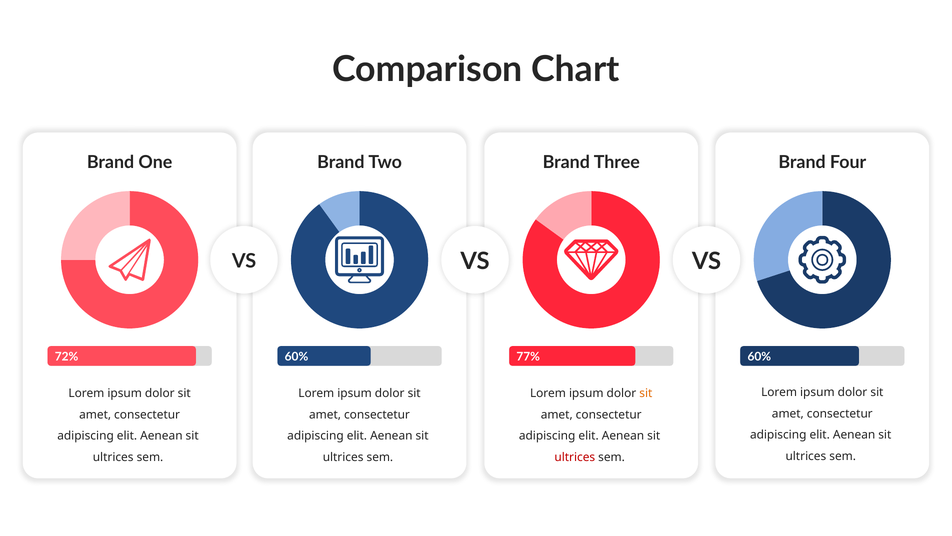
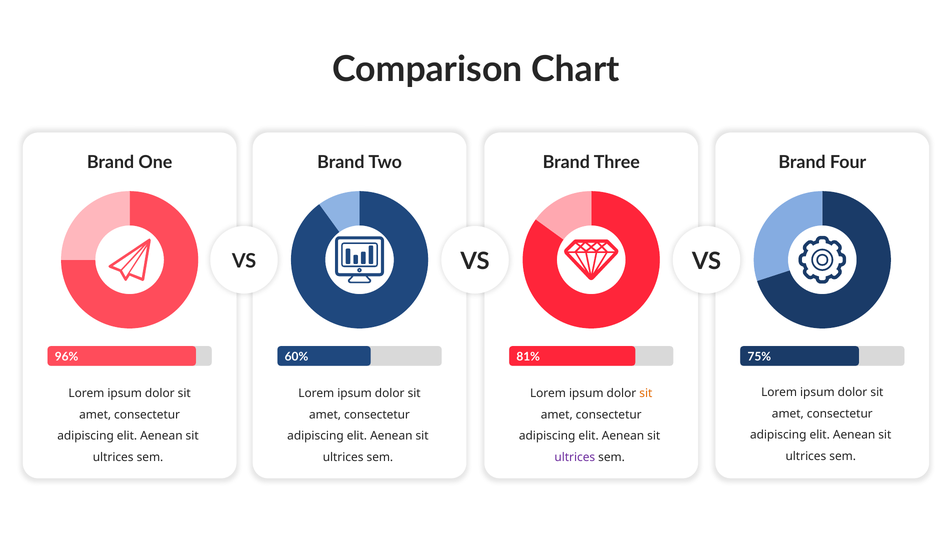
72%: 72% -> 96%
77%: 77% -> 81%
60% at (759, 356): 60% -> 75%
ultrices at (575, 457) colour: red -> purple
